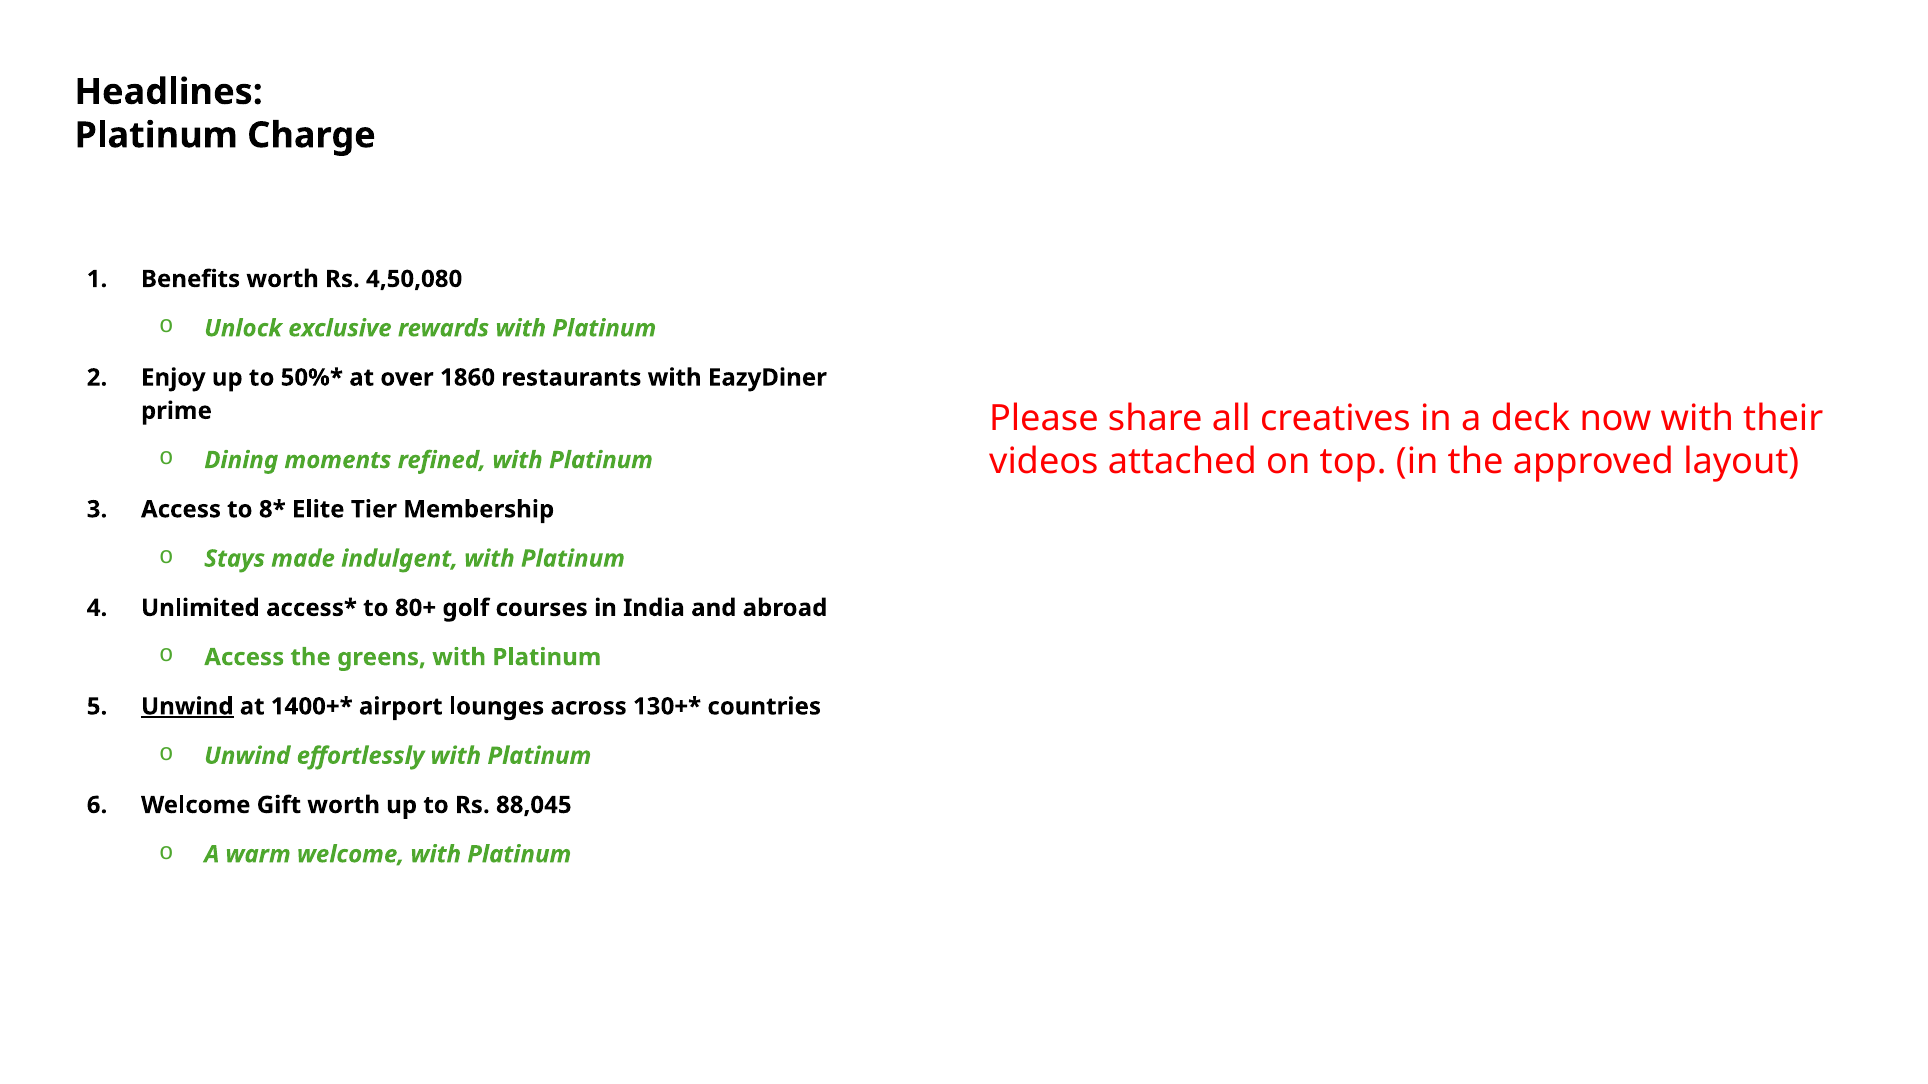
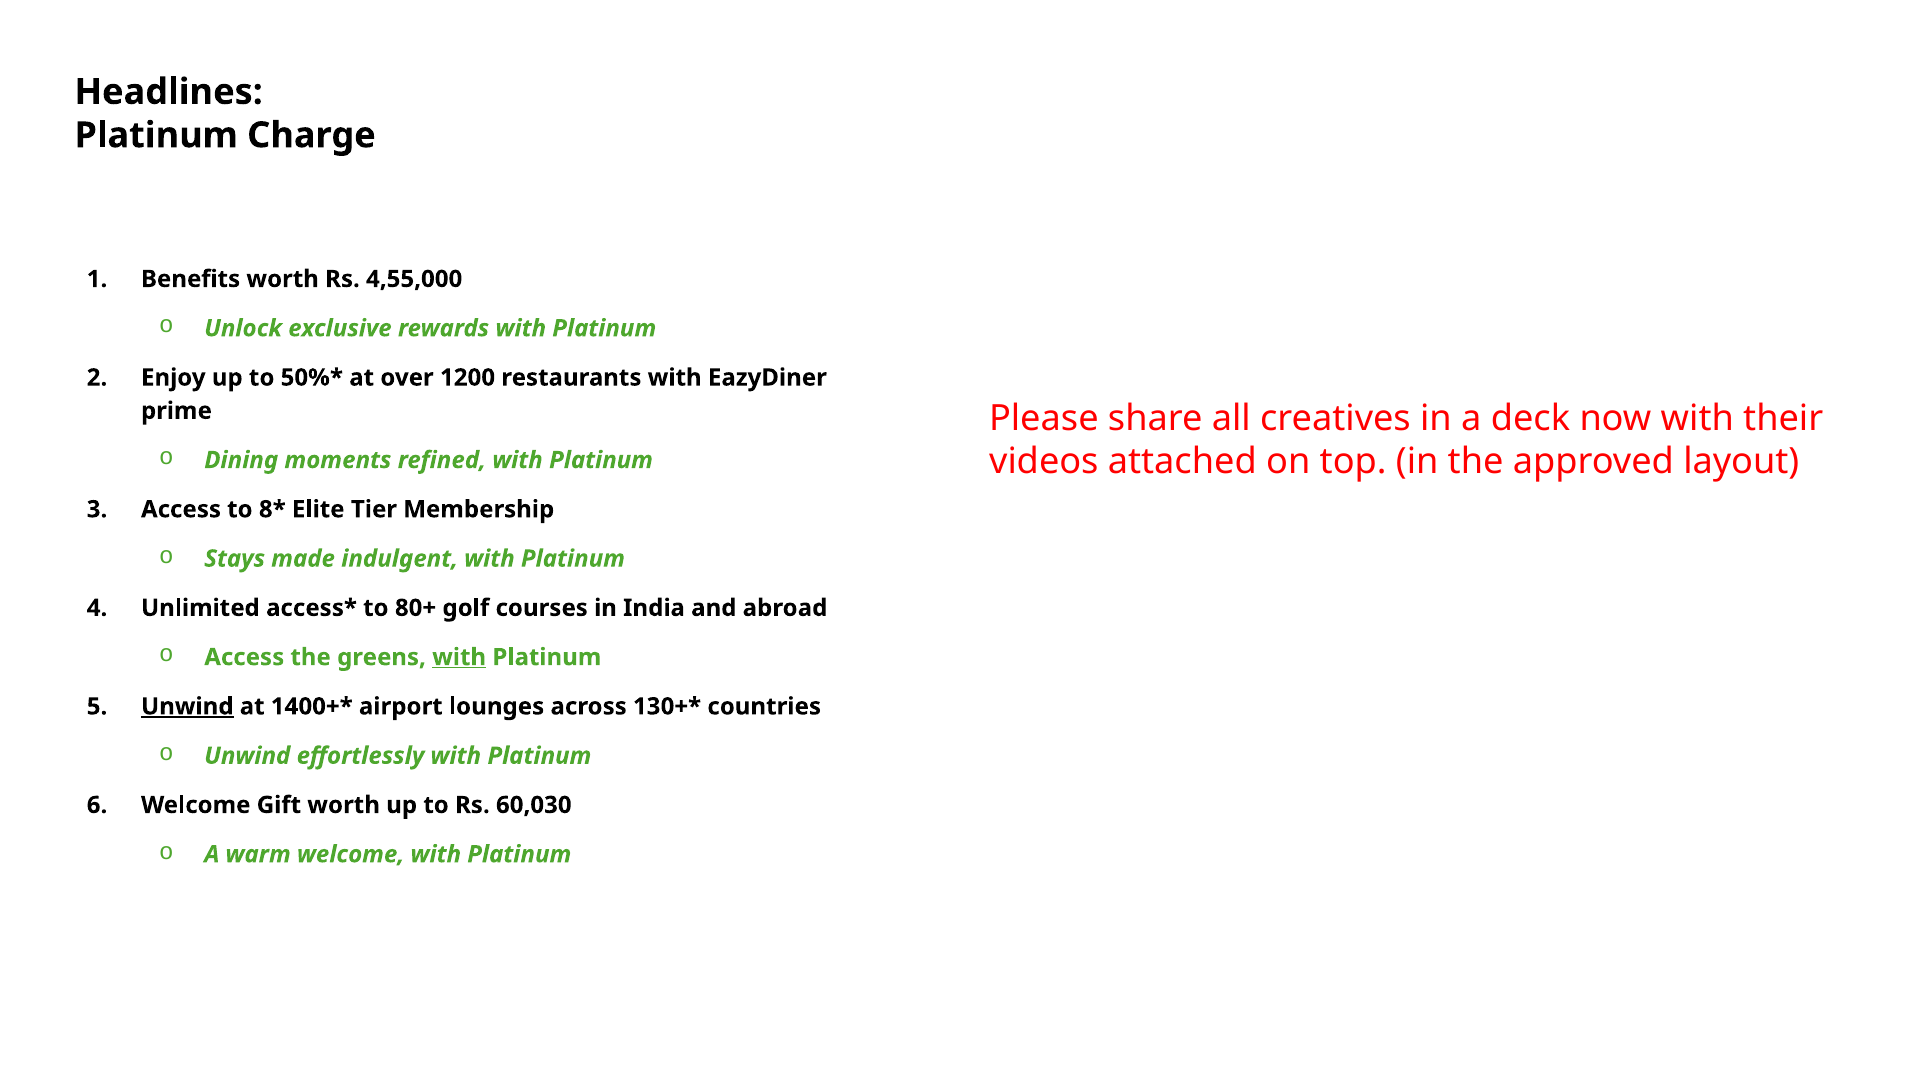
4,50,080: 4,50,080 -> 4,55,000
1860: 1860 -> 1200
with at (459, 658) underline: none -> present
88,045: 88,045 -> 60,030
